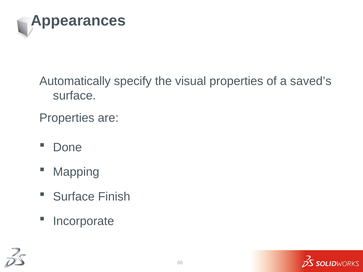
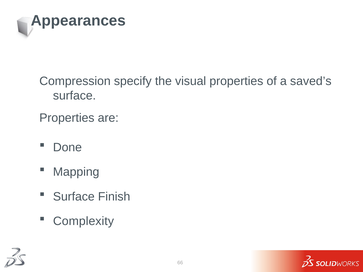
Automatically: Automatically -> Compression
Incorporate: Incorporate -> Complexity
